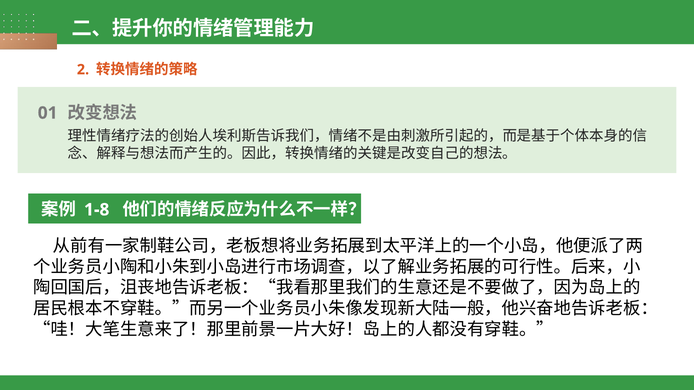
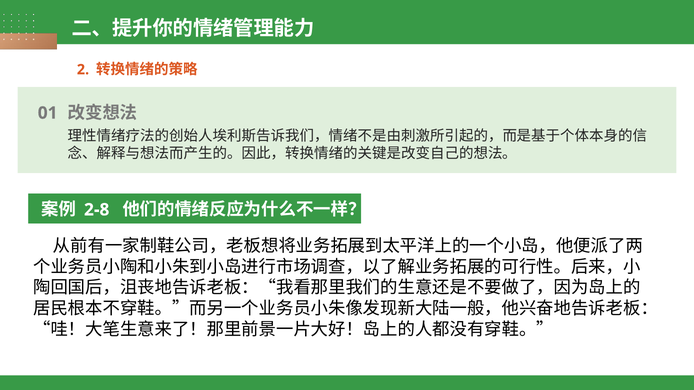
1-8: 1-8 -> 2-8
